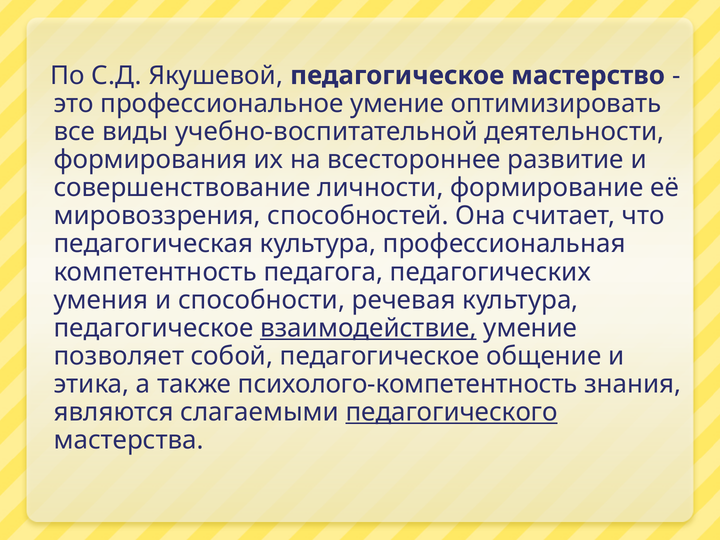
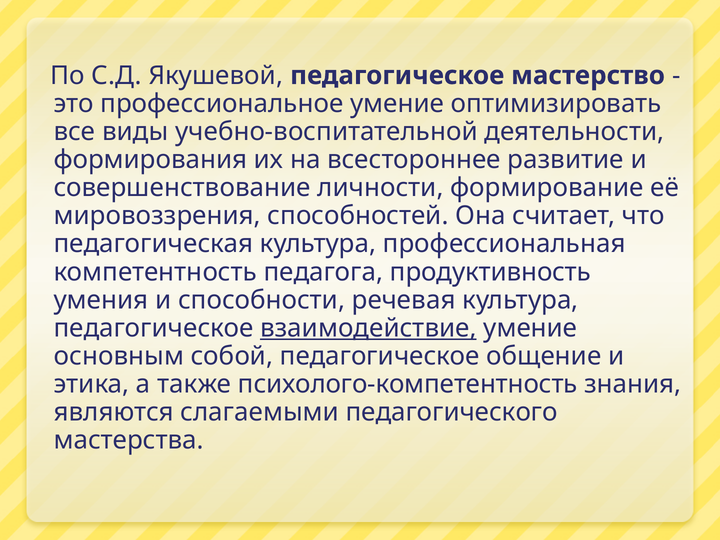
педагогических: педагогических -> продуктивность
позволяет: позволяет -> основным
педагогического underline: present -> none
